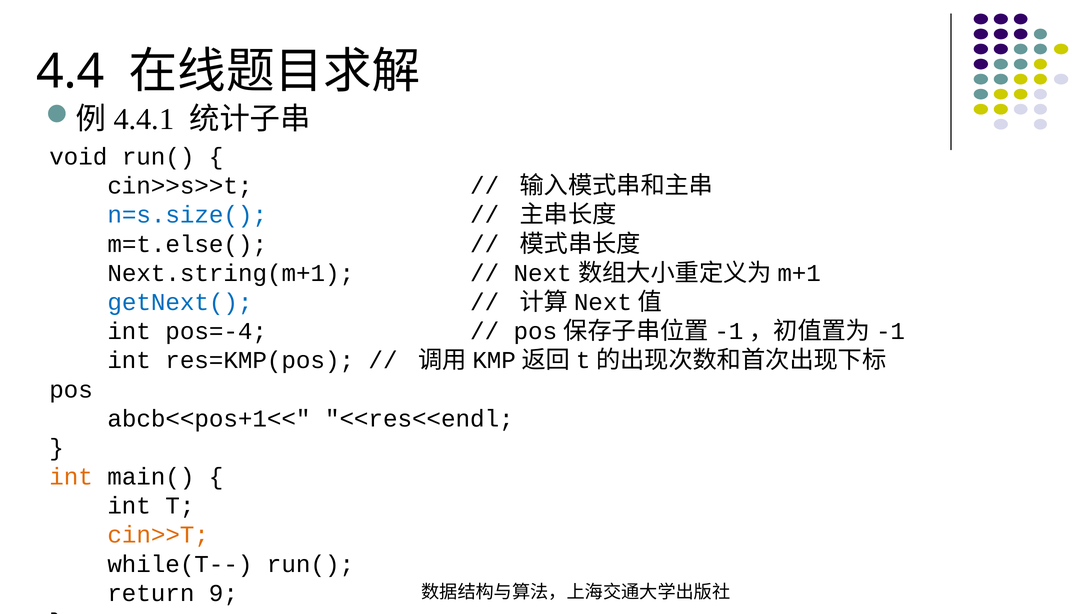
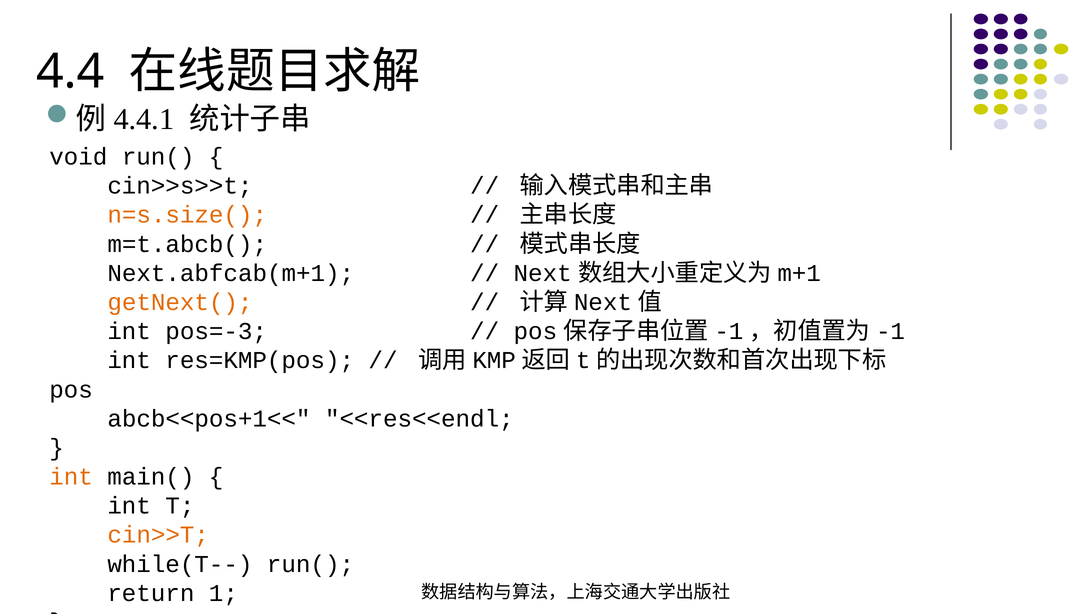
n=s.size( colour: blue -> orange
m=t.else(: m=t.else( -> m=t.abcb(
Next.string(m+1: Next.string(m+1 -> Next.abfcab(m+1
getNext( colour: blue -> orange
pos=-4: pos=-4 -> pos=-3
9: 9 -> 1
